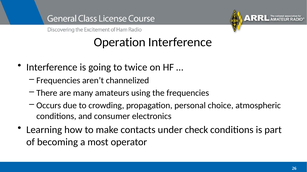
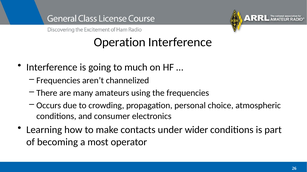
twice: twice -> much
check: check -> wider
